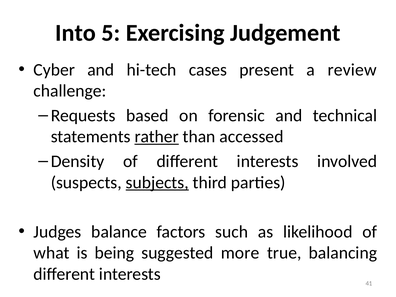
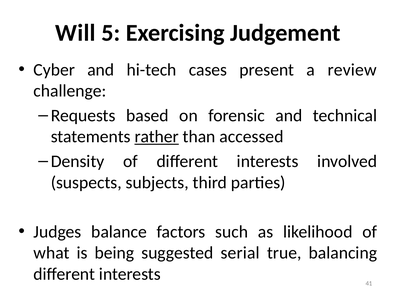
Into: Into -> Will
subjects underline: present -> none
more: more -> serial
